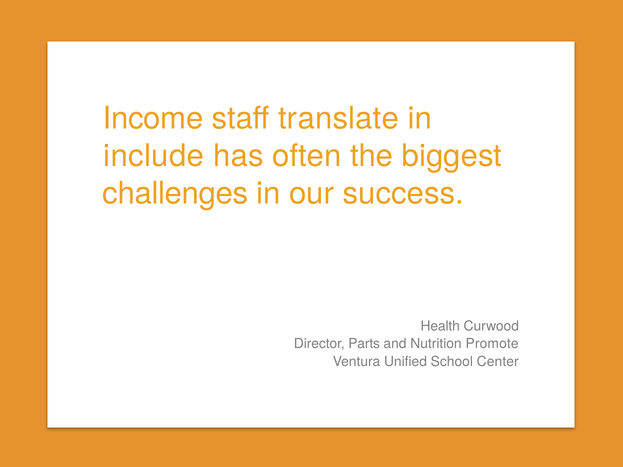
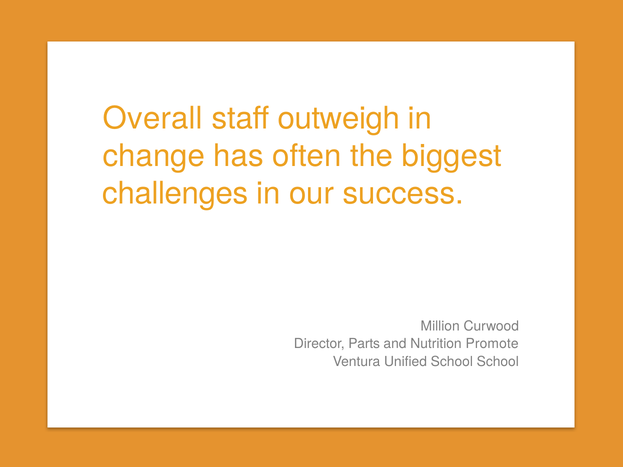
Income: Income -> Overall
translate: translate -> outweigh
include: include -> change
Health: Health -> Million
School Center: Center -> School
